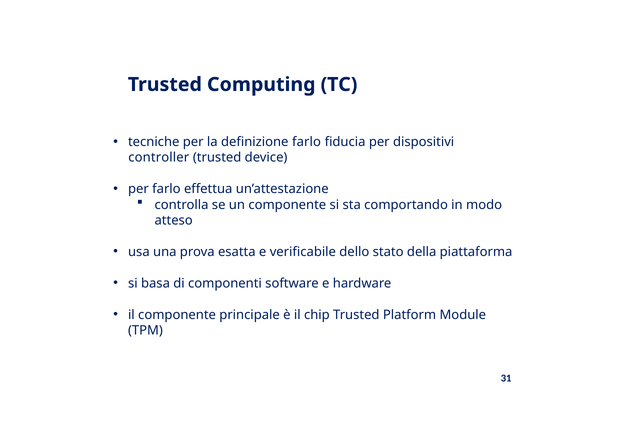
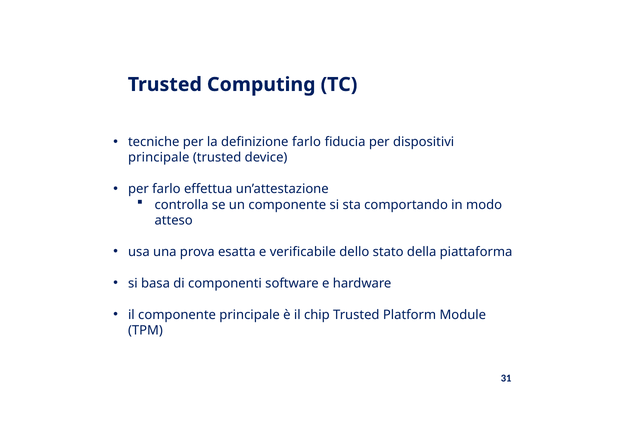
controller at (159, 158): controller -> principale
